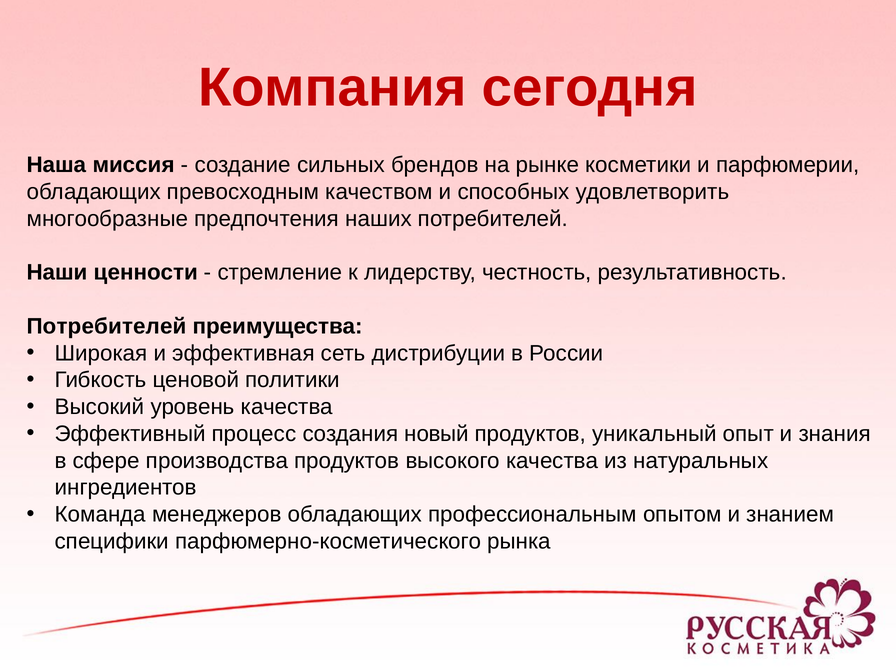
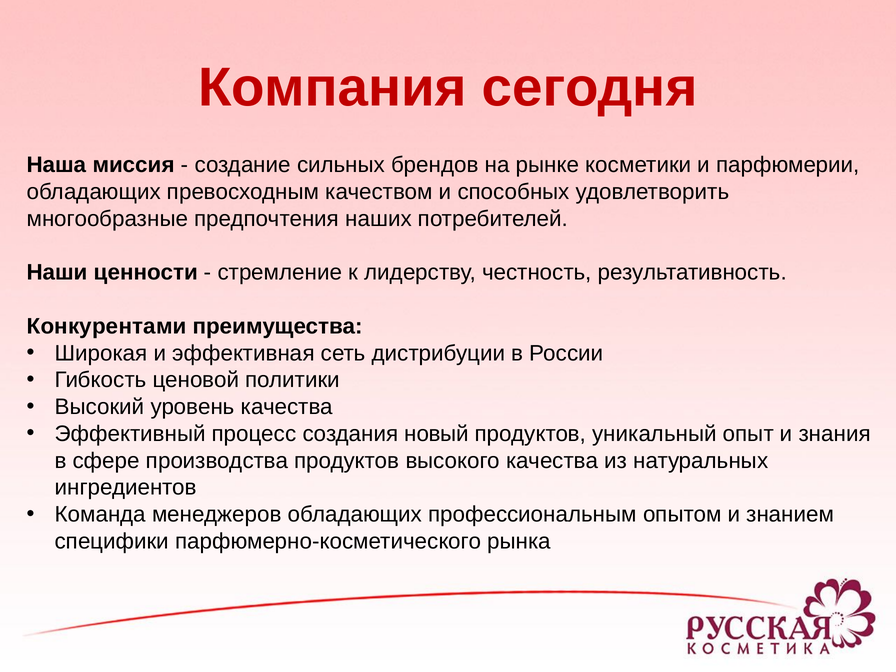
Потребителей at (107, 326): Потребителей -> Конкурентами
